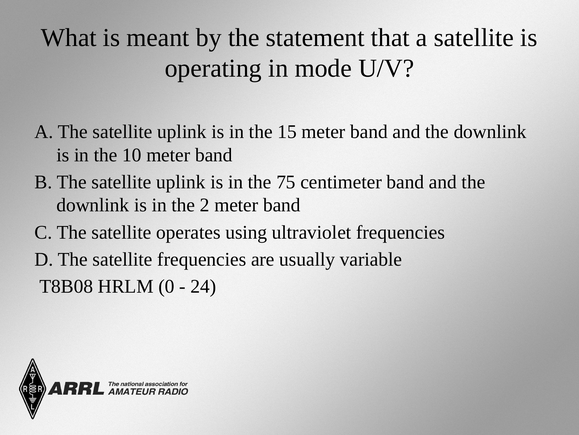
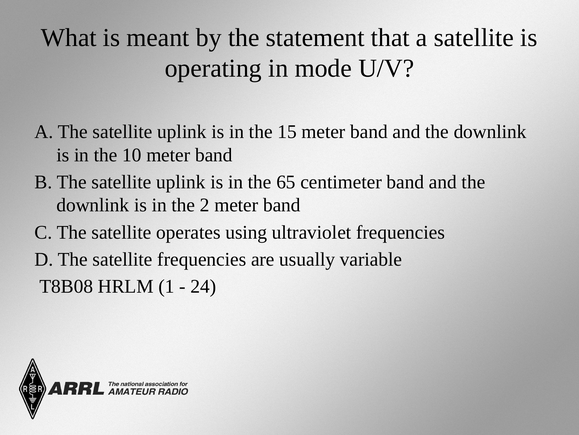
75: 75 -> 65
0: 0 -> 1
